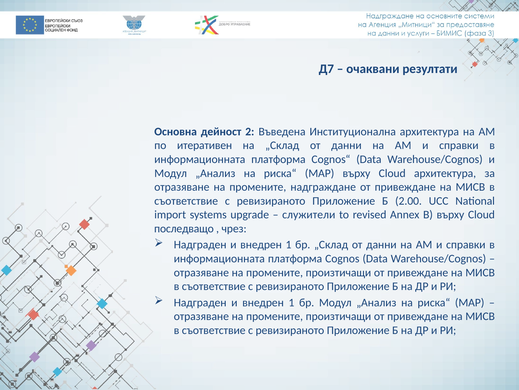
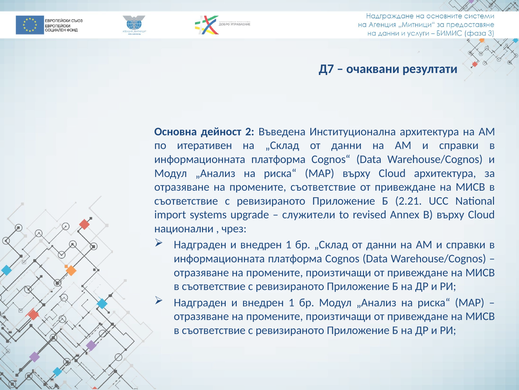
промените надграждане: надграждане -> съответствие
2.00: 2.00 -> 2.21
последващо: последващо -> национални
